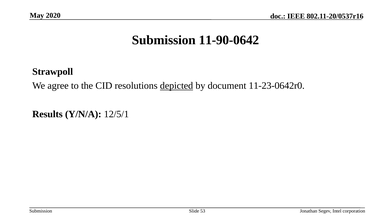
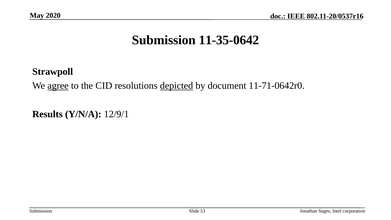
11-90-0642: 11-90-0642 -> 11-35-0642
agree underline: none -> present
11-23-0642r0: 11-23-0642r0 -> 11-71-0642r0
12/5/1: 12/5/1 -> 12/9/1
